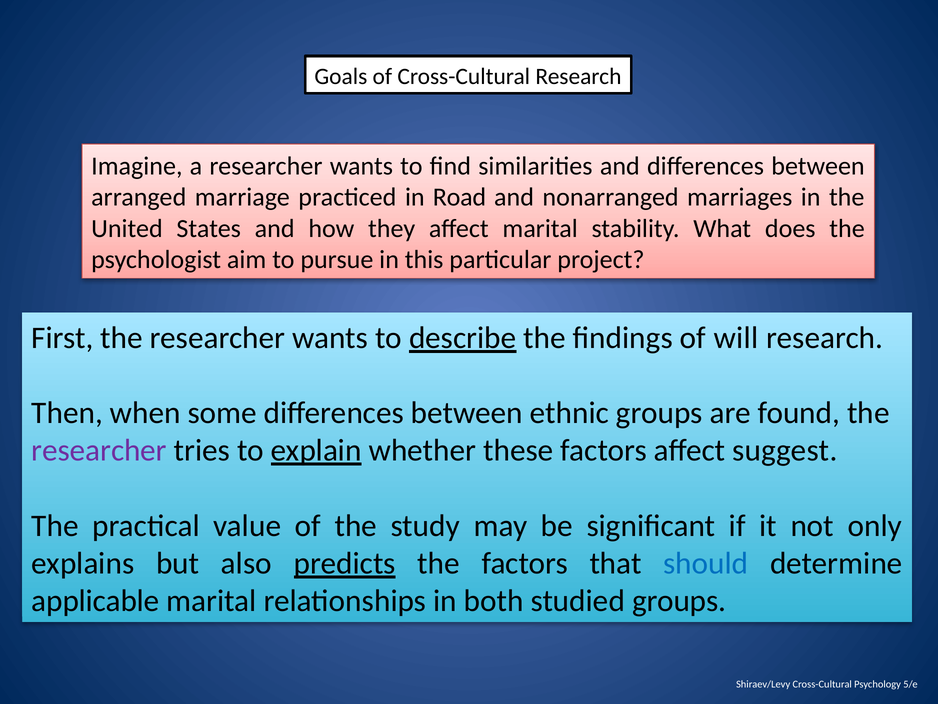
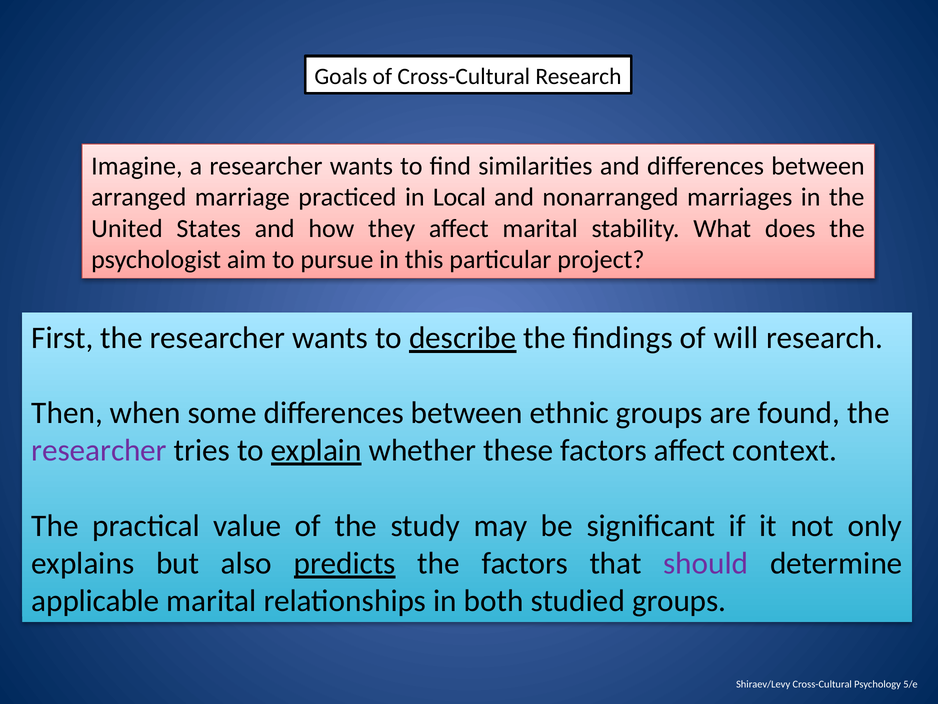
Road: Road -> Local
suggest: suggest -> context
should colour: blue -> purple
